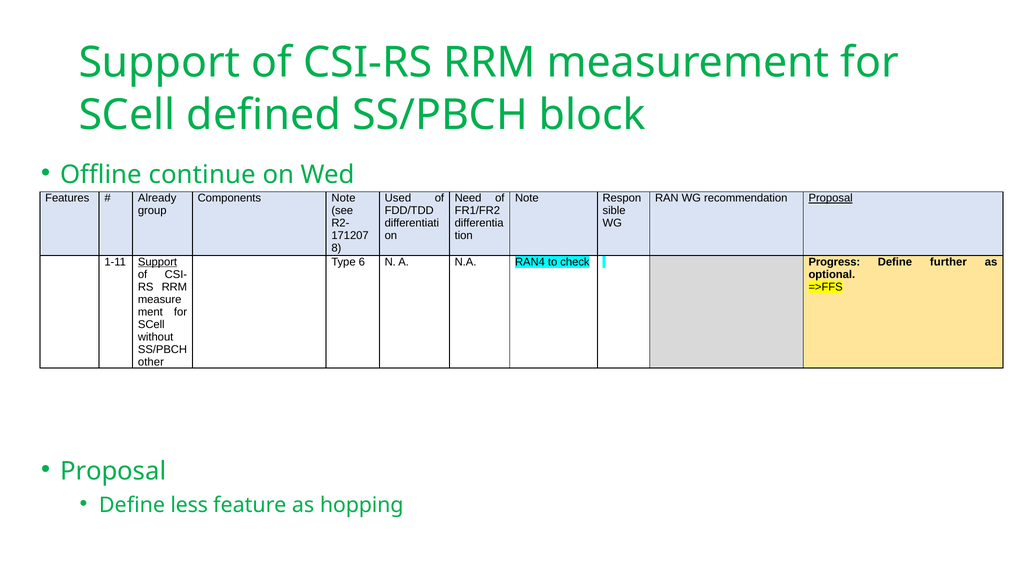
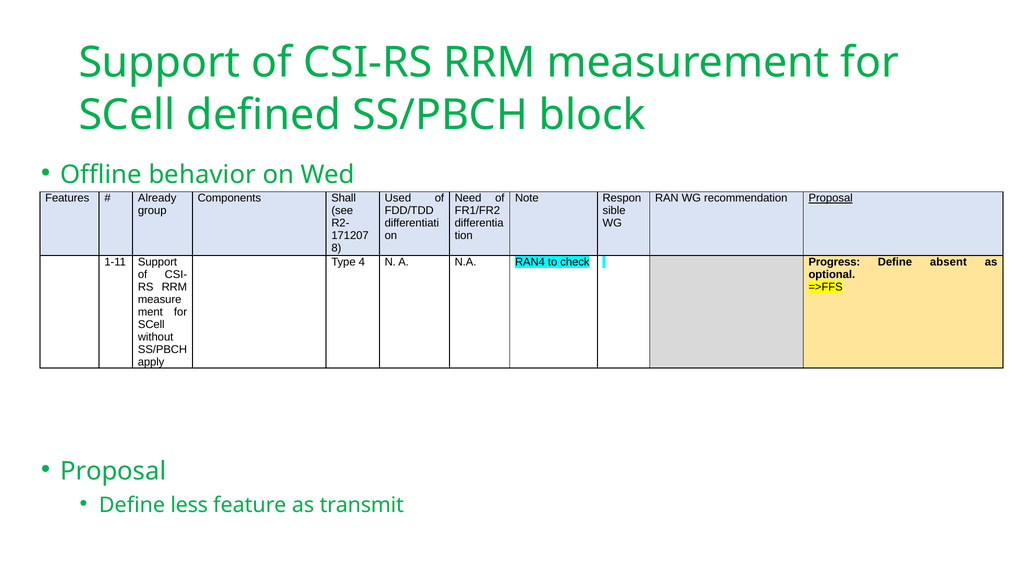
continue: continue -> behavior
Components Note: Note -> Shall
Support at (158, 262) underline: present -> none
6: 6 -> 4
further: further -> absent
other: other -> apply
hopping: hopping -> transmit
